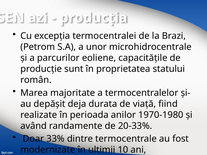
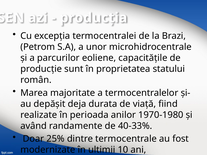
20-33%: 20-33% -> 40-33%
33%: 33% -> 25%
